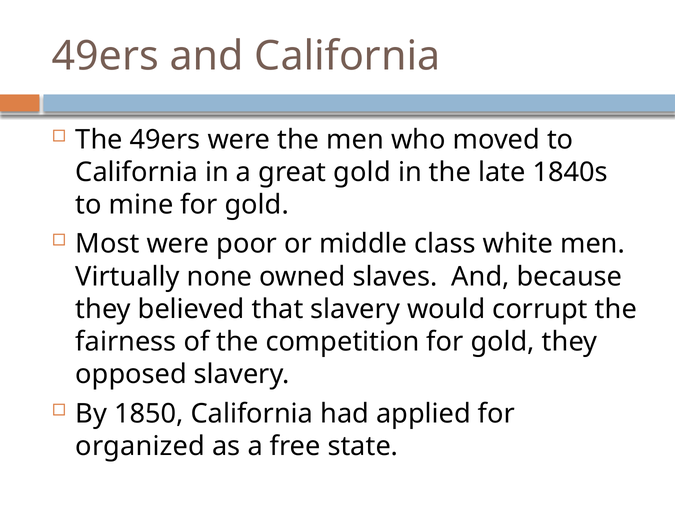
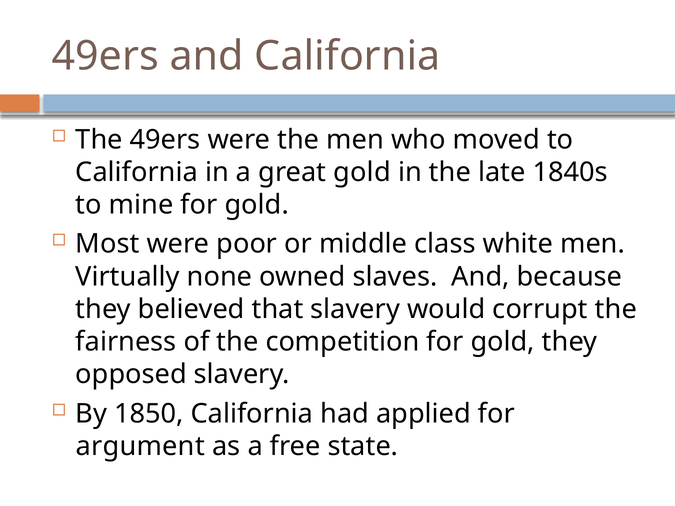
organized: organized -> argument
